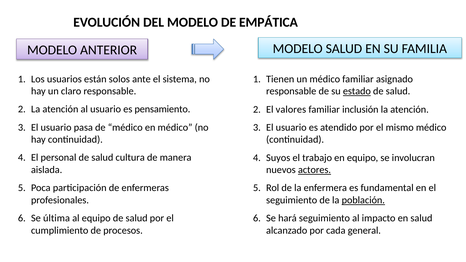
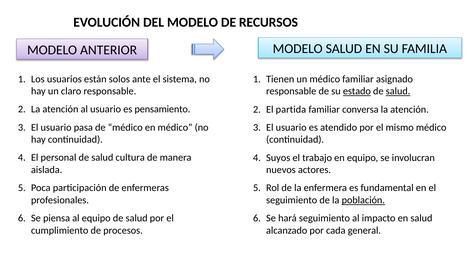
EMPÁTICA: EMPÁTICA -> RECURSOS
salud at (398, 91) underline: none -> present
valores: valores -> partida
inclusión: inclusión -> conversa
actores underline: present -> none
última: última -> piensa
